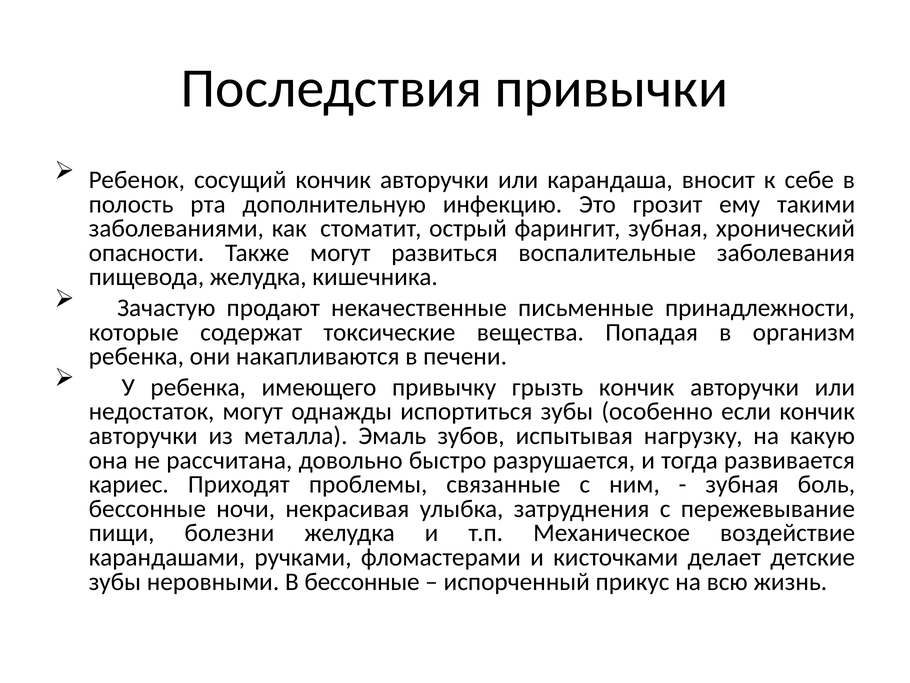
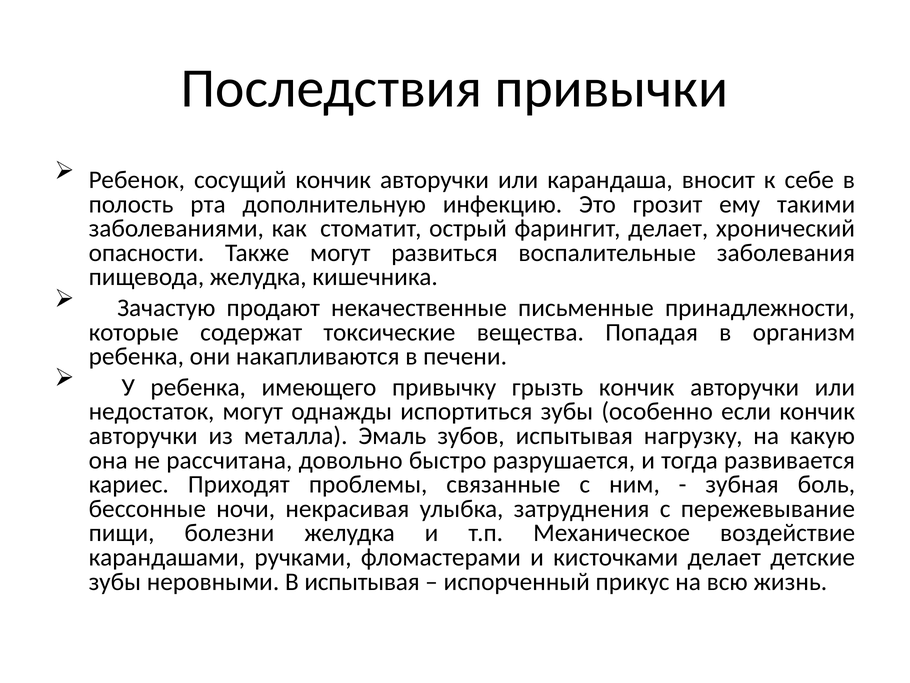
фарингит зубная: зубная -> делает
В бессонные: бессонные -> испытывая
